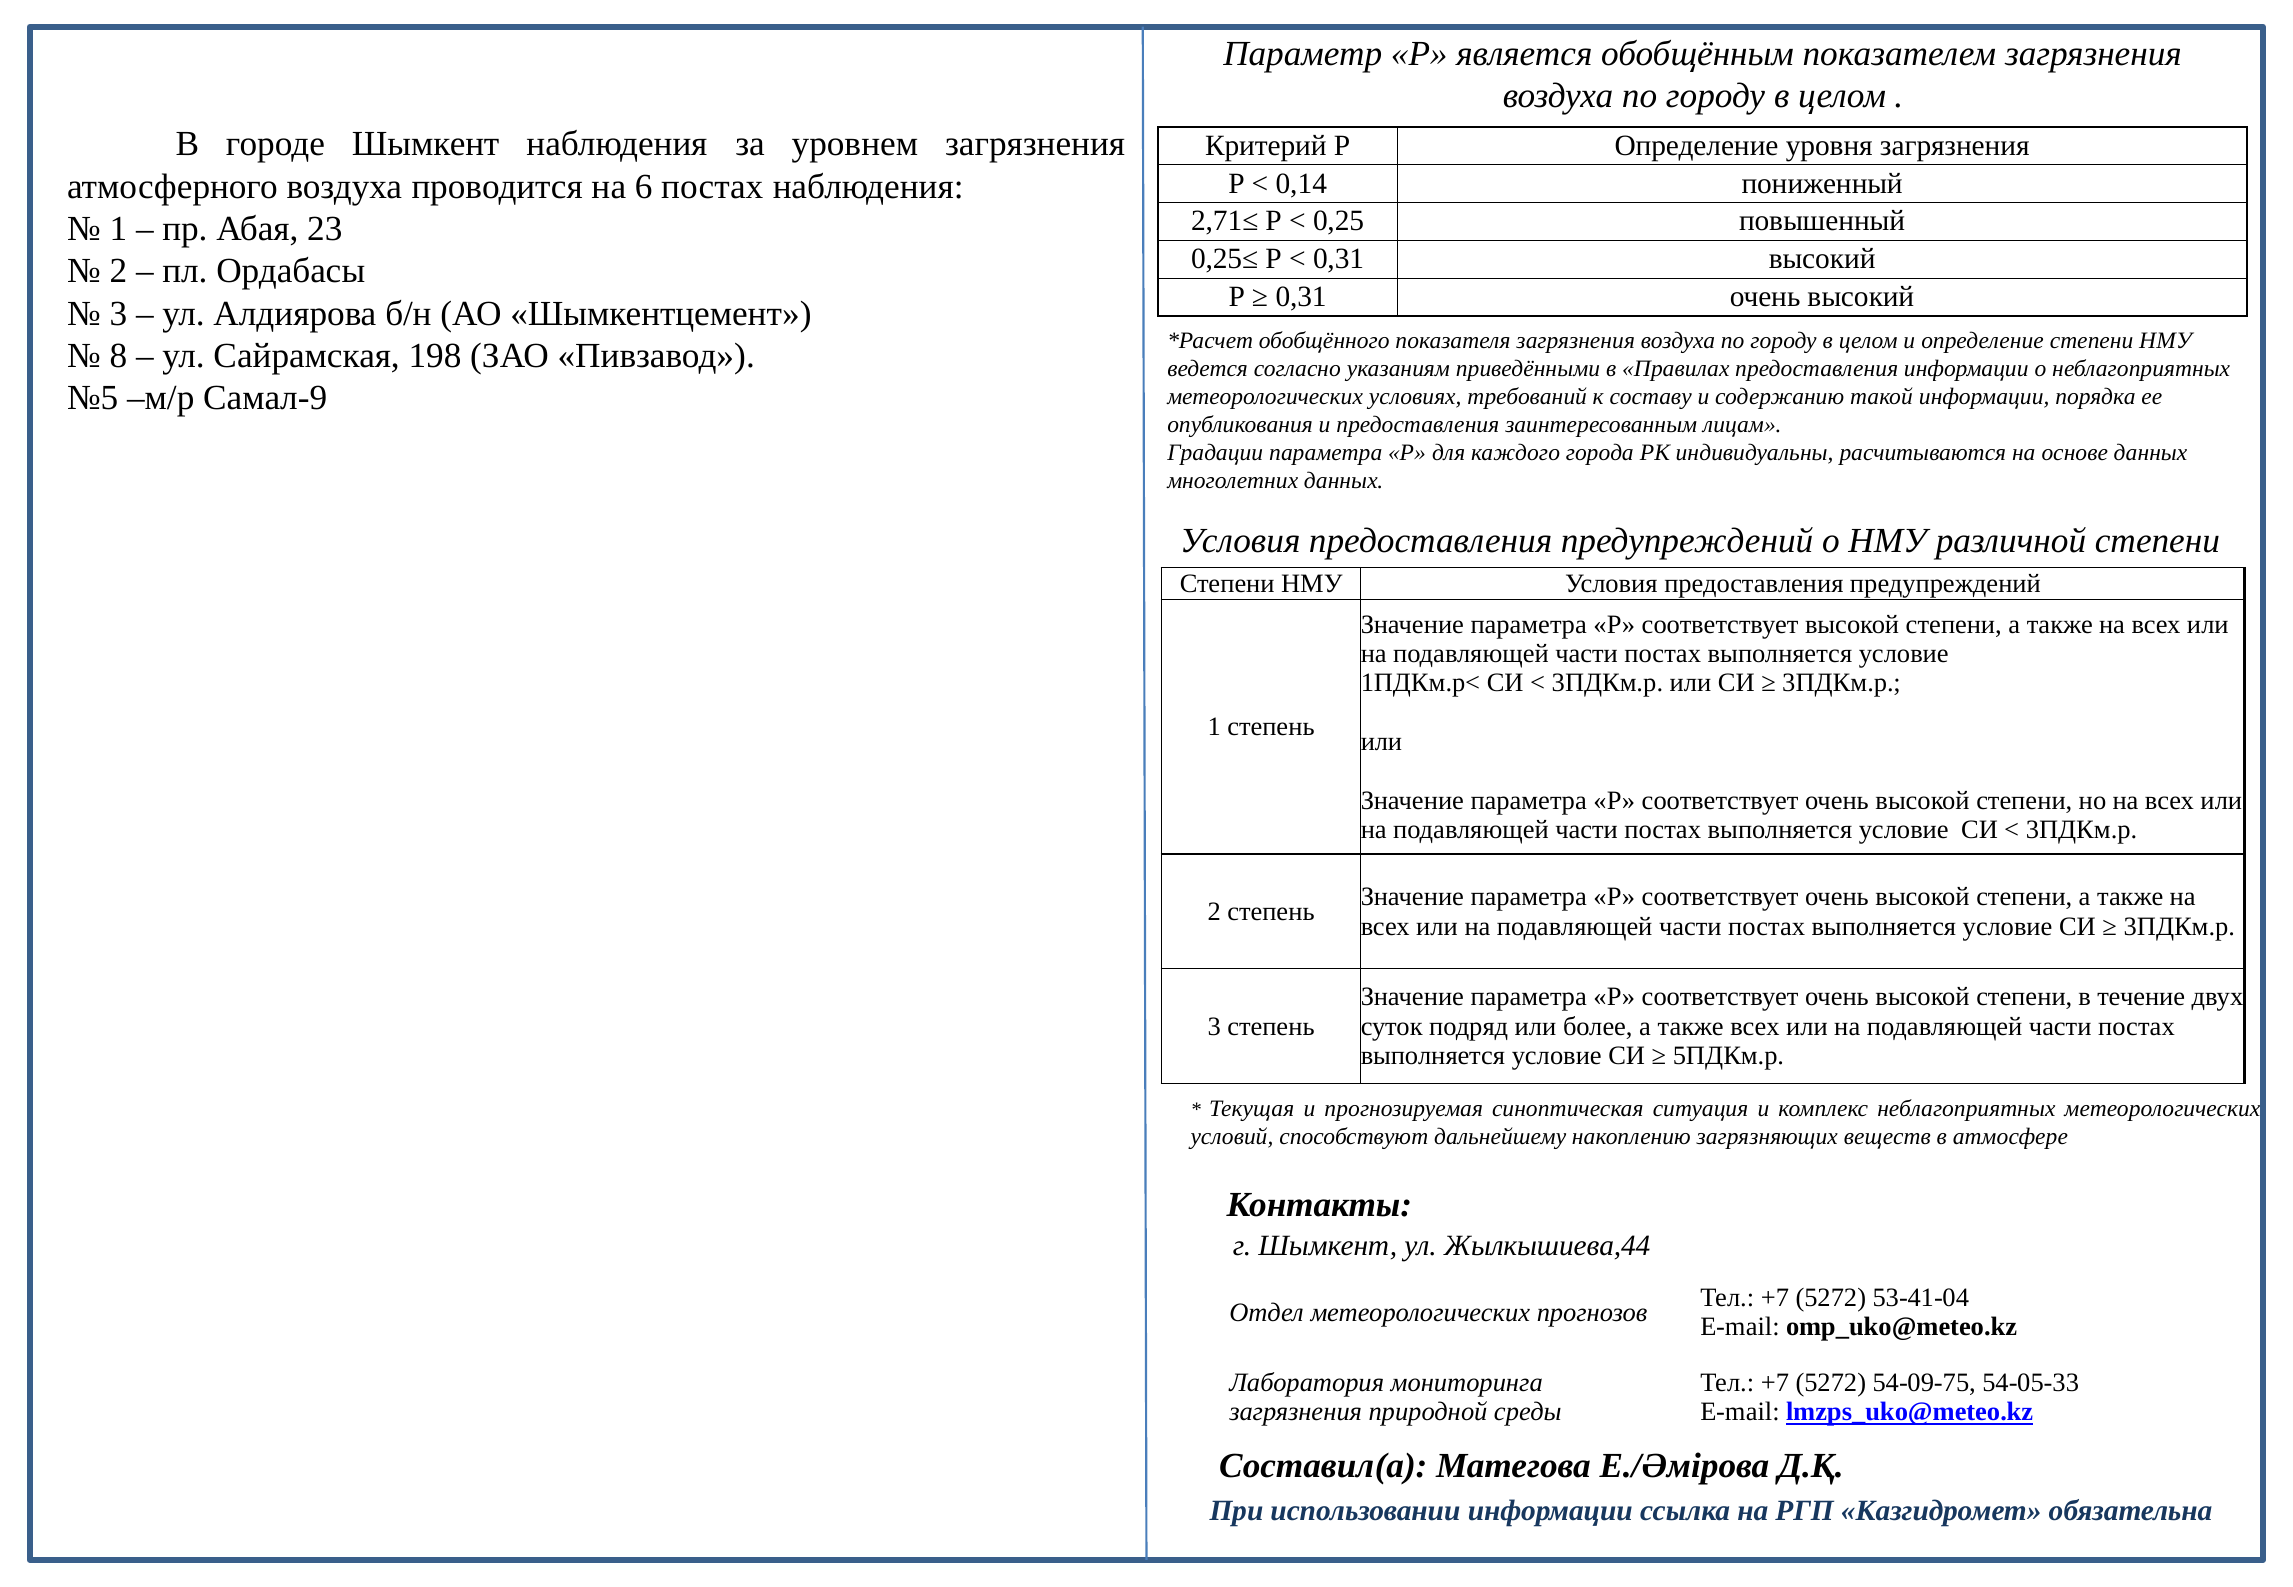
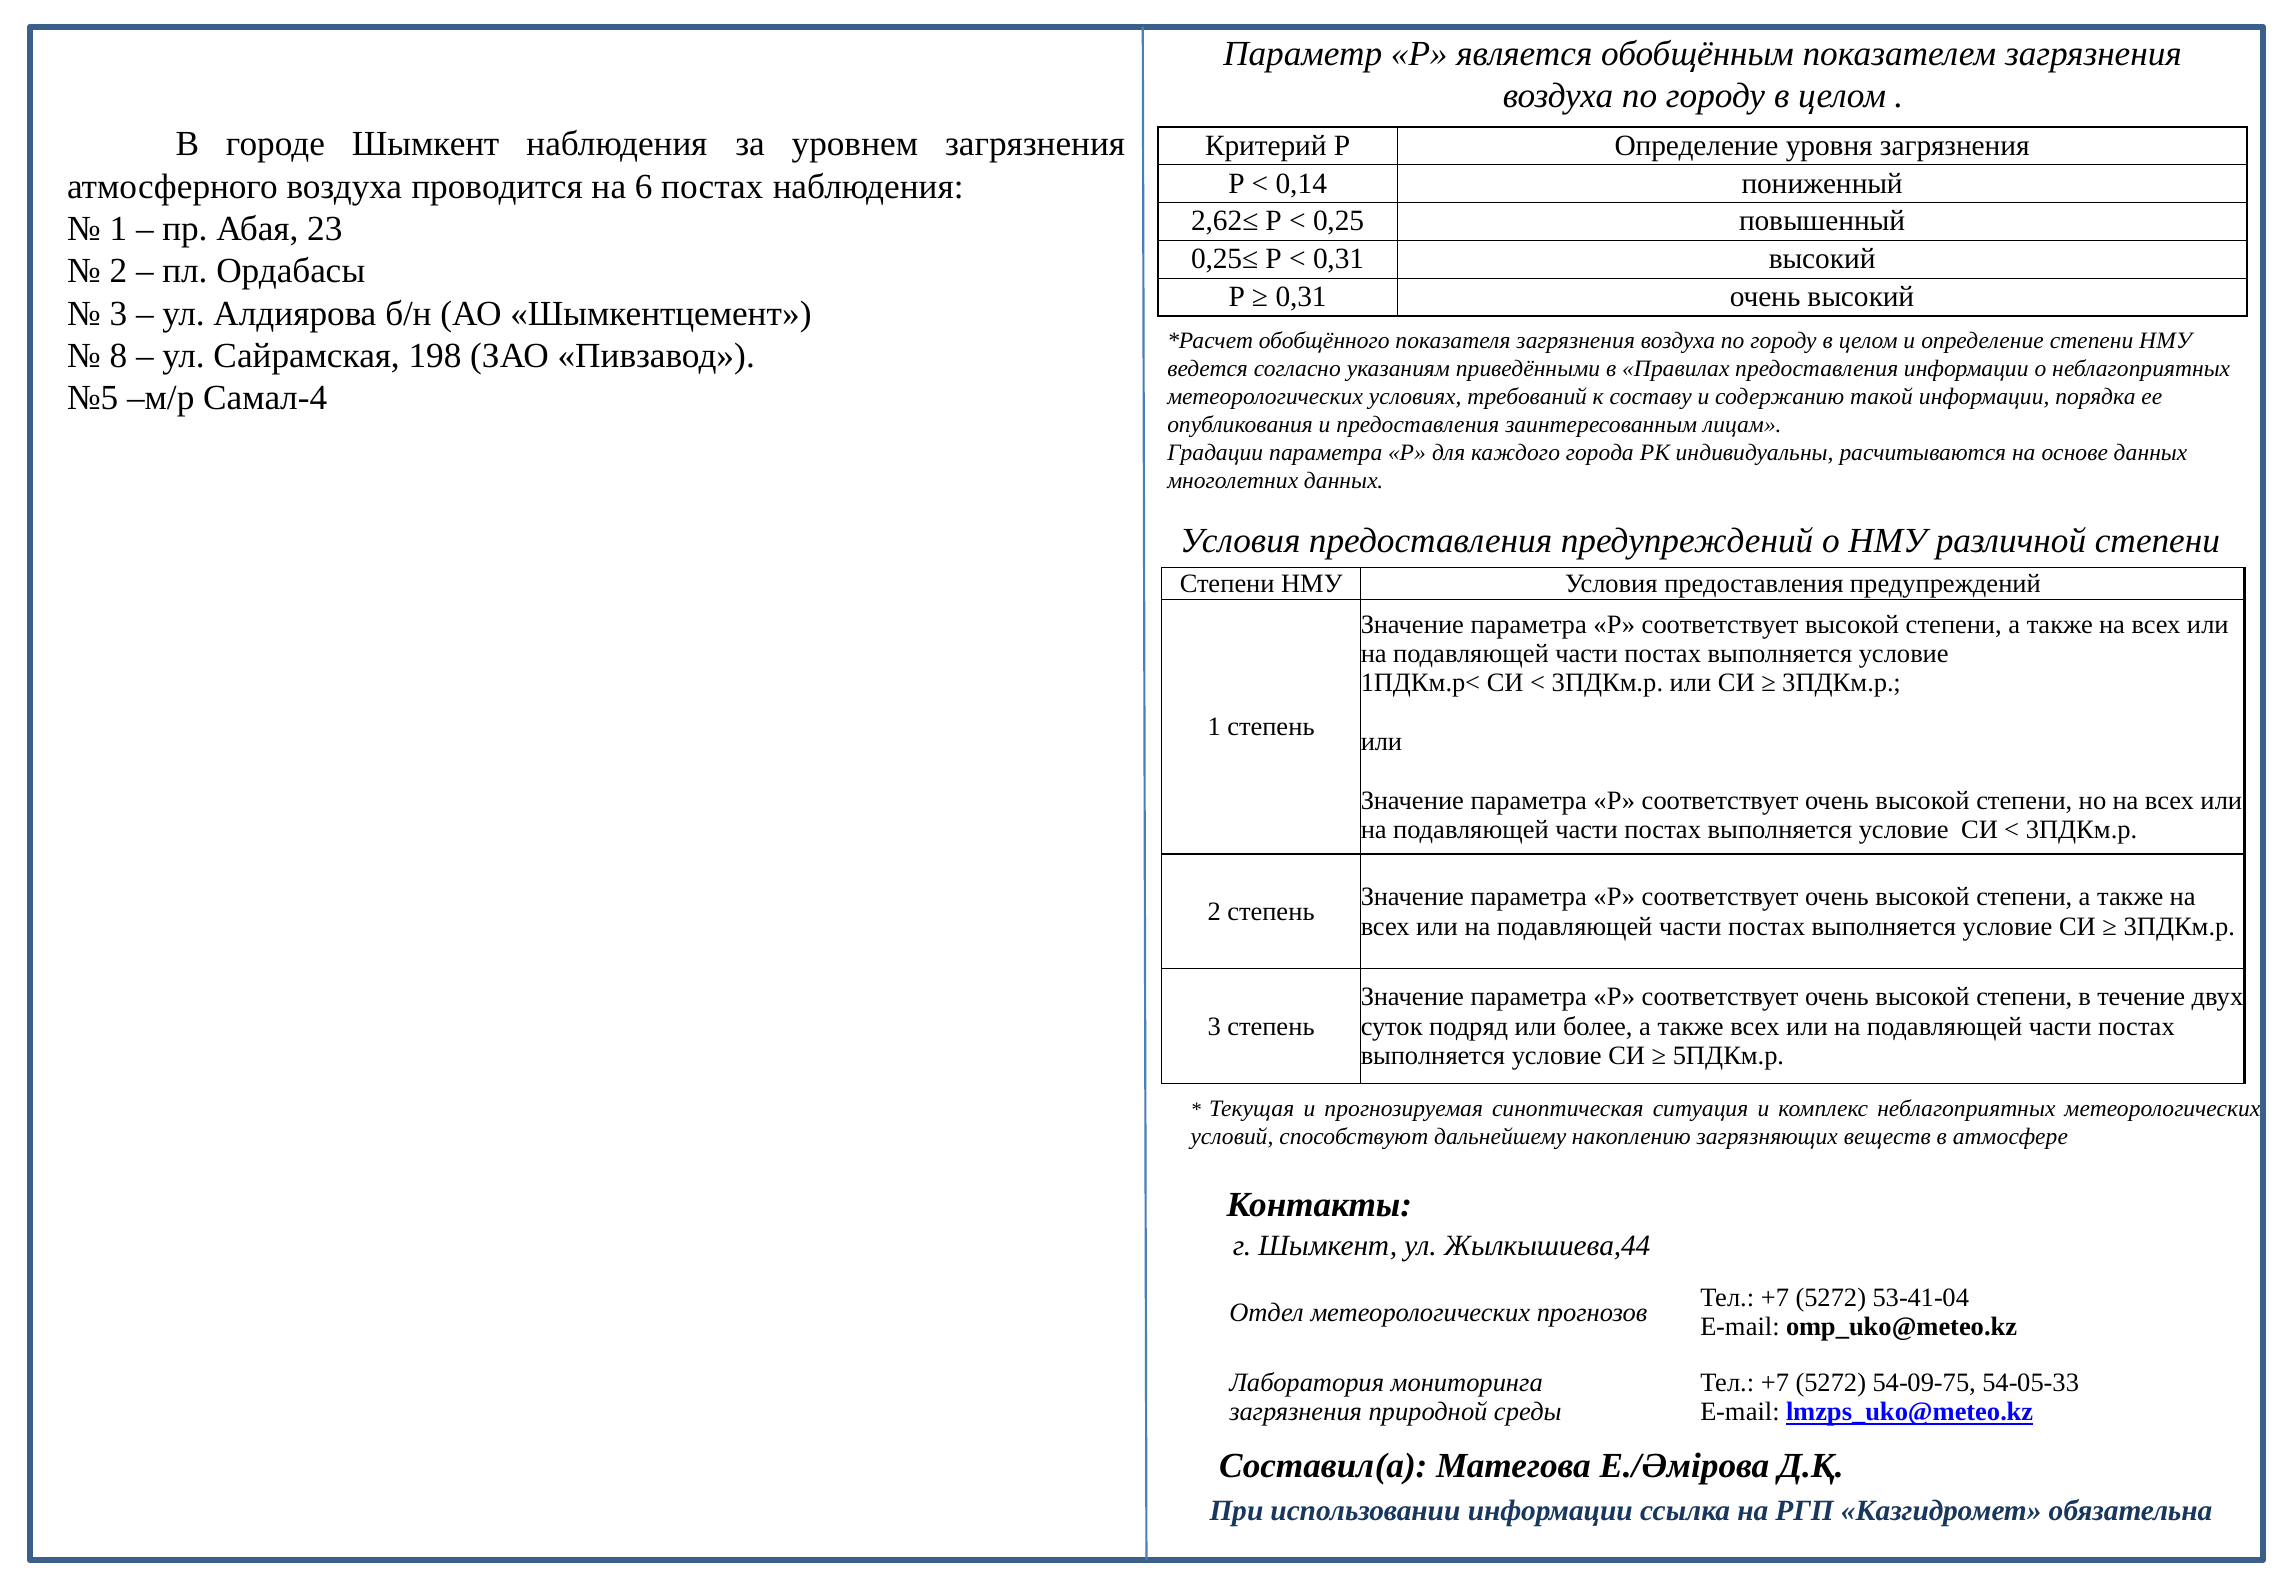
2,71≤: 2,71≤ -> 2,62≤
Самал-9: Самал-9 -> Самал-4
